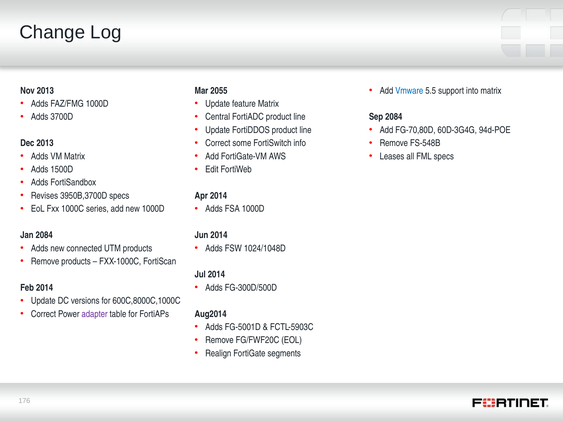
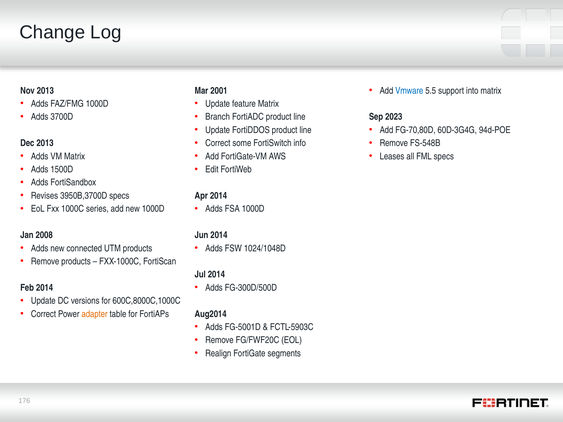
2055: 2055 -> 2001
Central: Central -> Branch
Sep 2084: 2084 -> 2023
Jan 2084: 2084 -> 2008
adapter colour: purple -> orange
